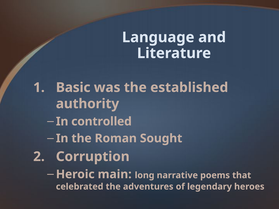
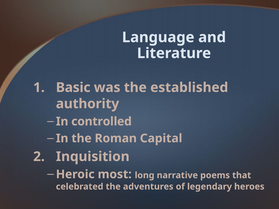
Sought: Sought -> Capital
Corruption: Corruption -> Inquisition
main: main -> most
